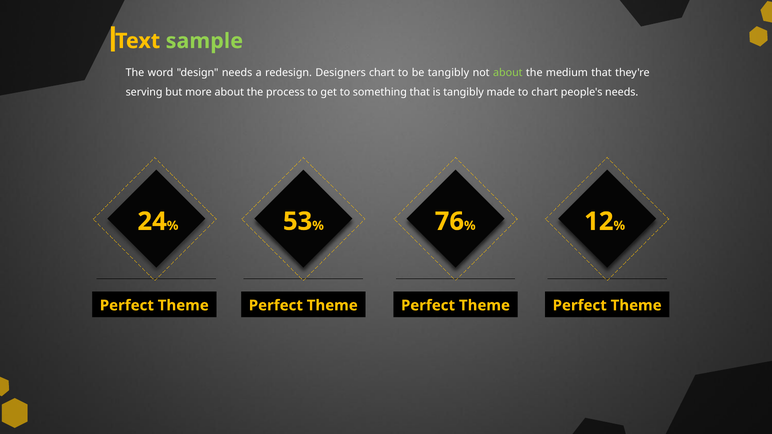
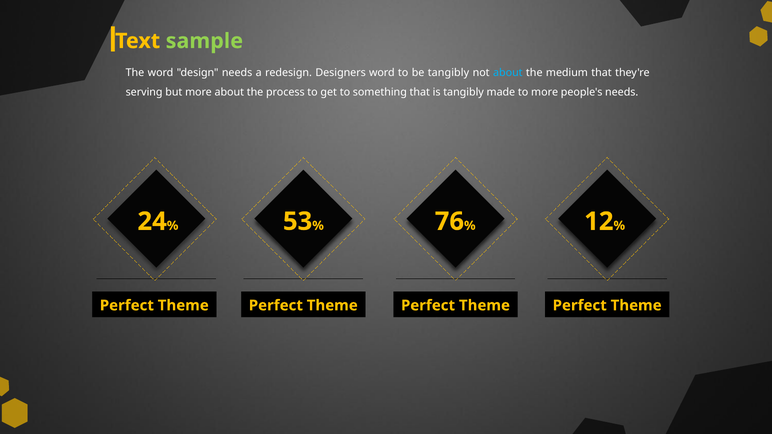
Designers chart: chart -> word
about at (508, 73) colour: light green -> light blue
to chart: chart -> more
